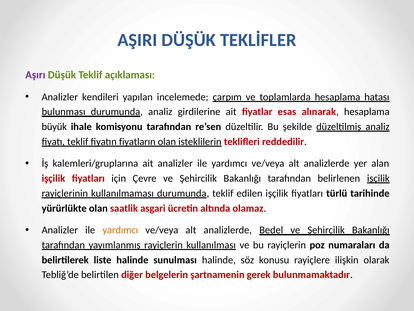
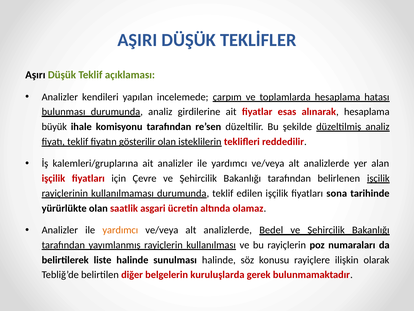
Aşırı colour: purple -> black
fiyatların: fiyatların -> gösterilir
türlü: türlü -> sona
şartnamenin: şartnamenin -> kuruluşlarda
